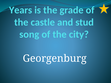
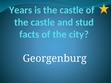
is the grade: grade -> castle
song: song -> facts
